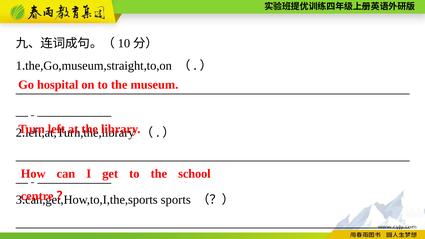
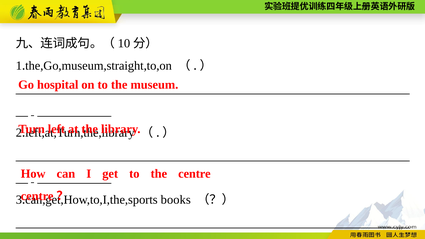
the school: school -> centre
sports: sports -> books
